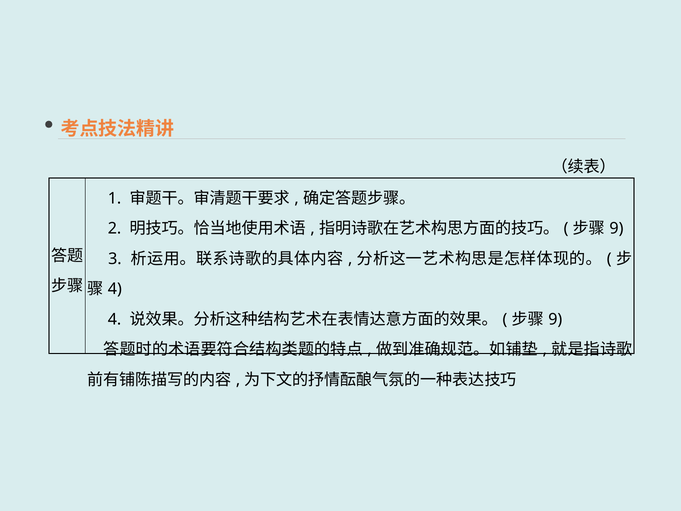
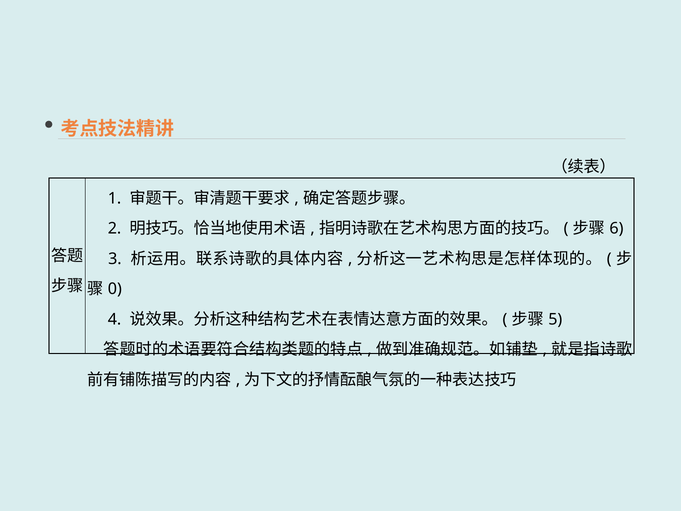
9 at (616, 229): 9 -> 6
4 at (115, 289): 4 -> 0
9 at (555, 319): 9 -> 5
